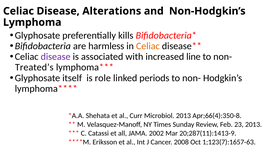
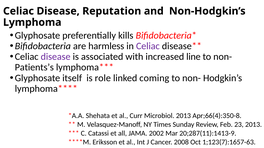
Alterations: Alterations -> Reputation
Celiac at (148, 46) colour: orange -> purple
Treated’s: Treated’s -> Patients’s
periods: periods -> coming
